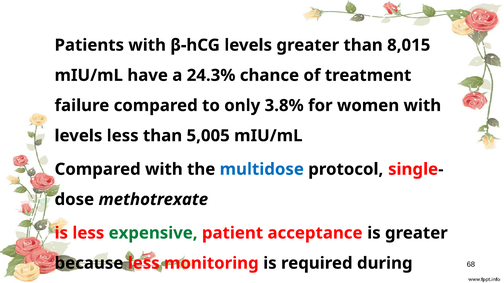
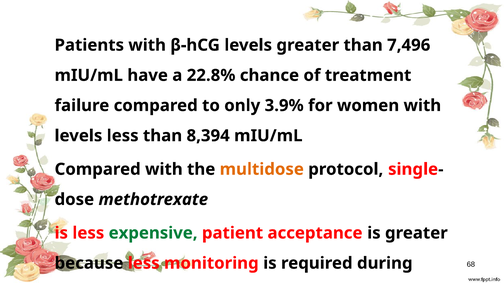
8,015: 8,015 -> 7,496
24.3%: 24.3% -> 22.8%
3.8%: 3.8% -> 3.9%
5,005: 5,005 -> 8,394
multidose colour: blue -> orange
